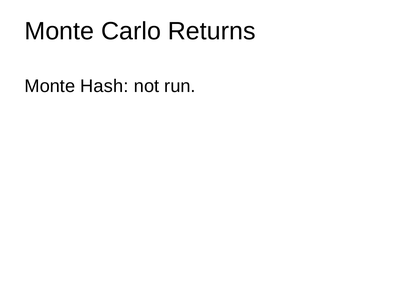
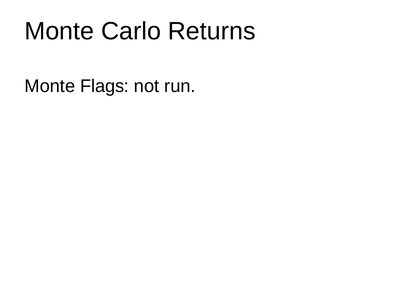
Hash: Hash -> Flags
